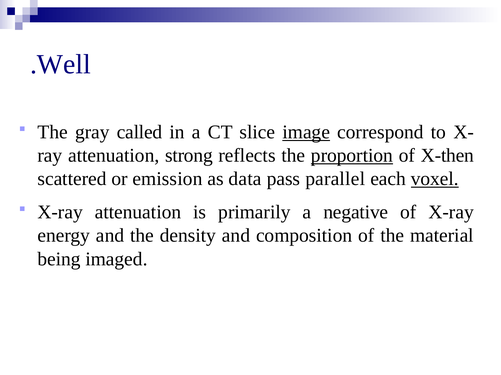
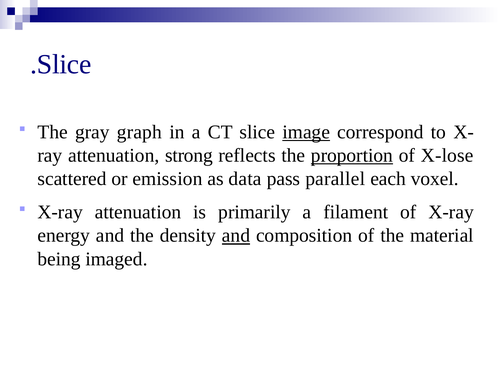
Well at (64, 65): Well -> Slice
called: called -> graph
X-then: X-then -> X-lose
voxel underline: present -> none
negative: negative -> filament
and at (236, 236) underline: none -> present
